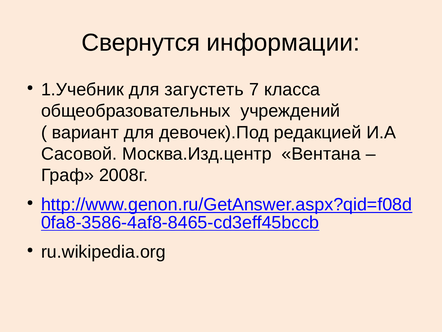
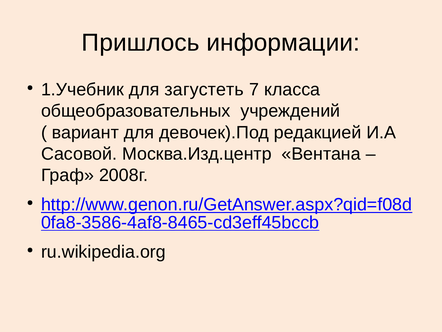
Свернутся: Свернутся -> Пришлось
